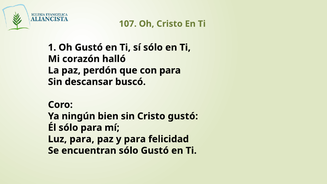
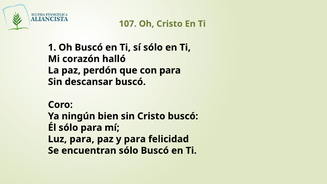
Oh Gustó: Gustó -> Buscó
Cristo gustó: gustó -> buscó
sólo Gustó: Gustó -> Buscó
